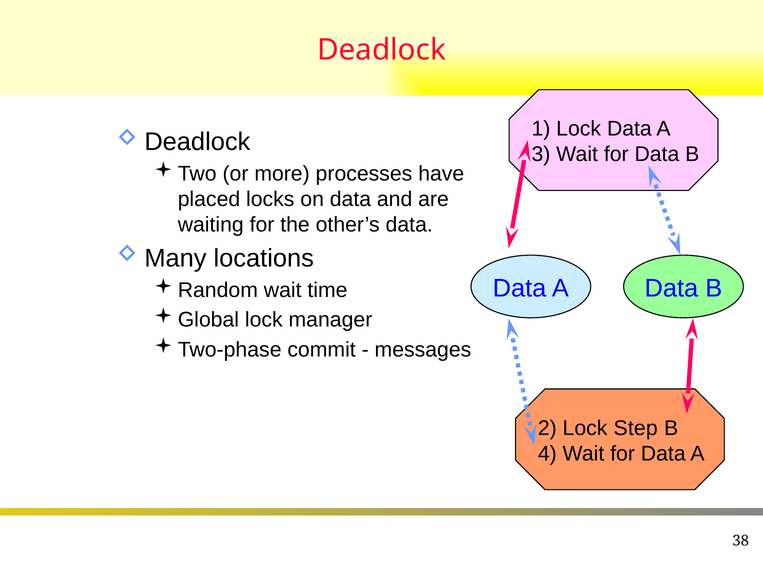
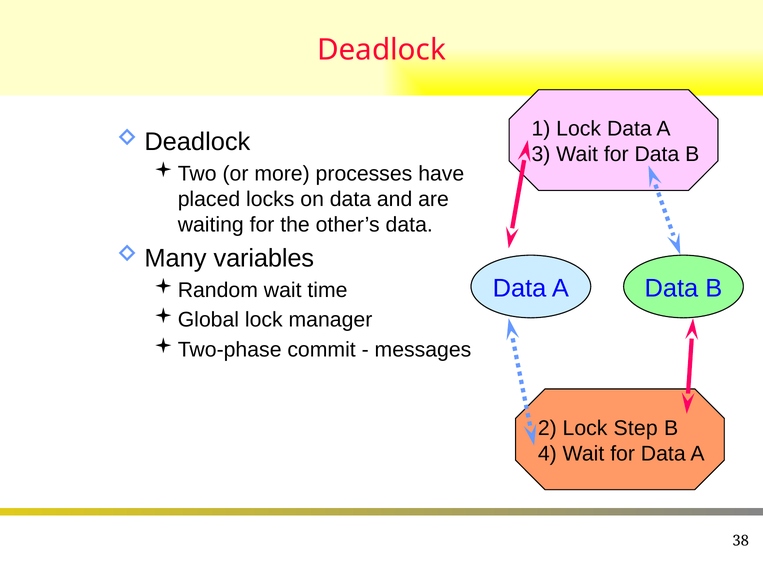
locations: locations -> variables
